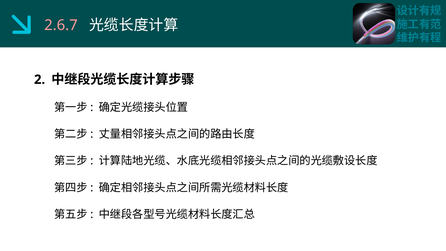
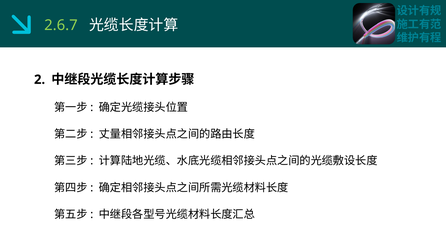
2.6.7 colour: pink -> light green
